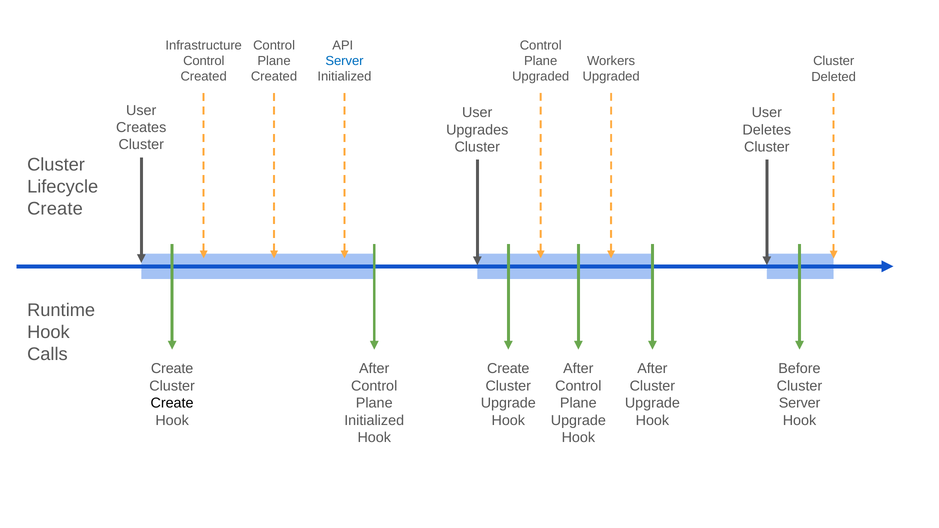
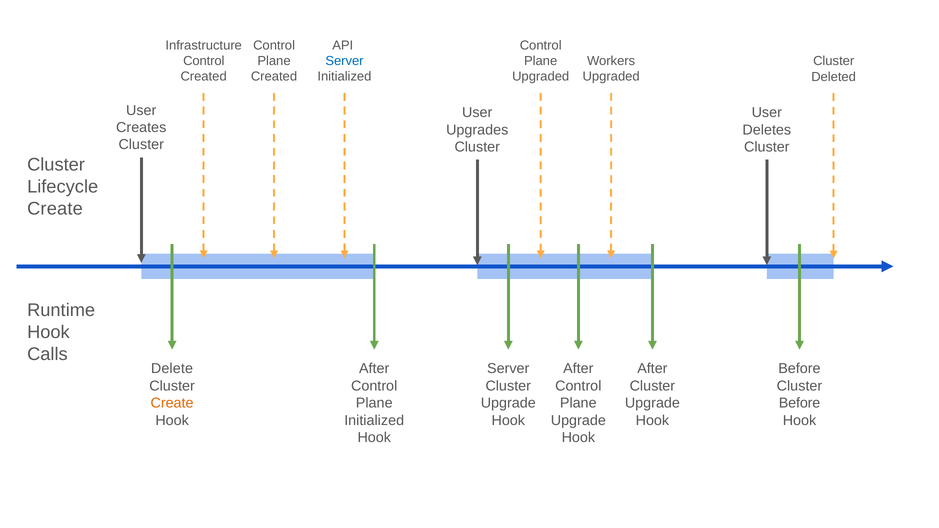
Create at (172, 369): Create -> Delete
Create at (508, 369): Create -> Server
Create at (172, 403) colour: black -> orange
Server at (800, 403): Server -> Before
